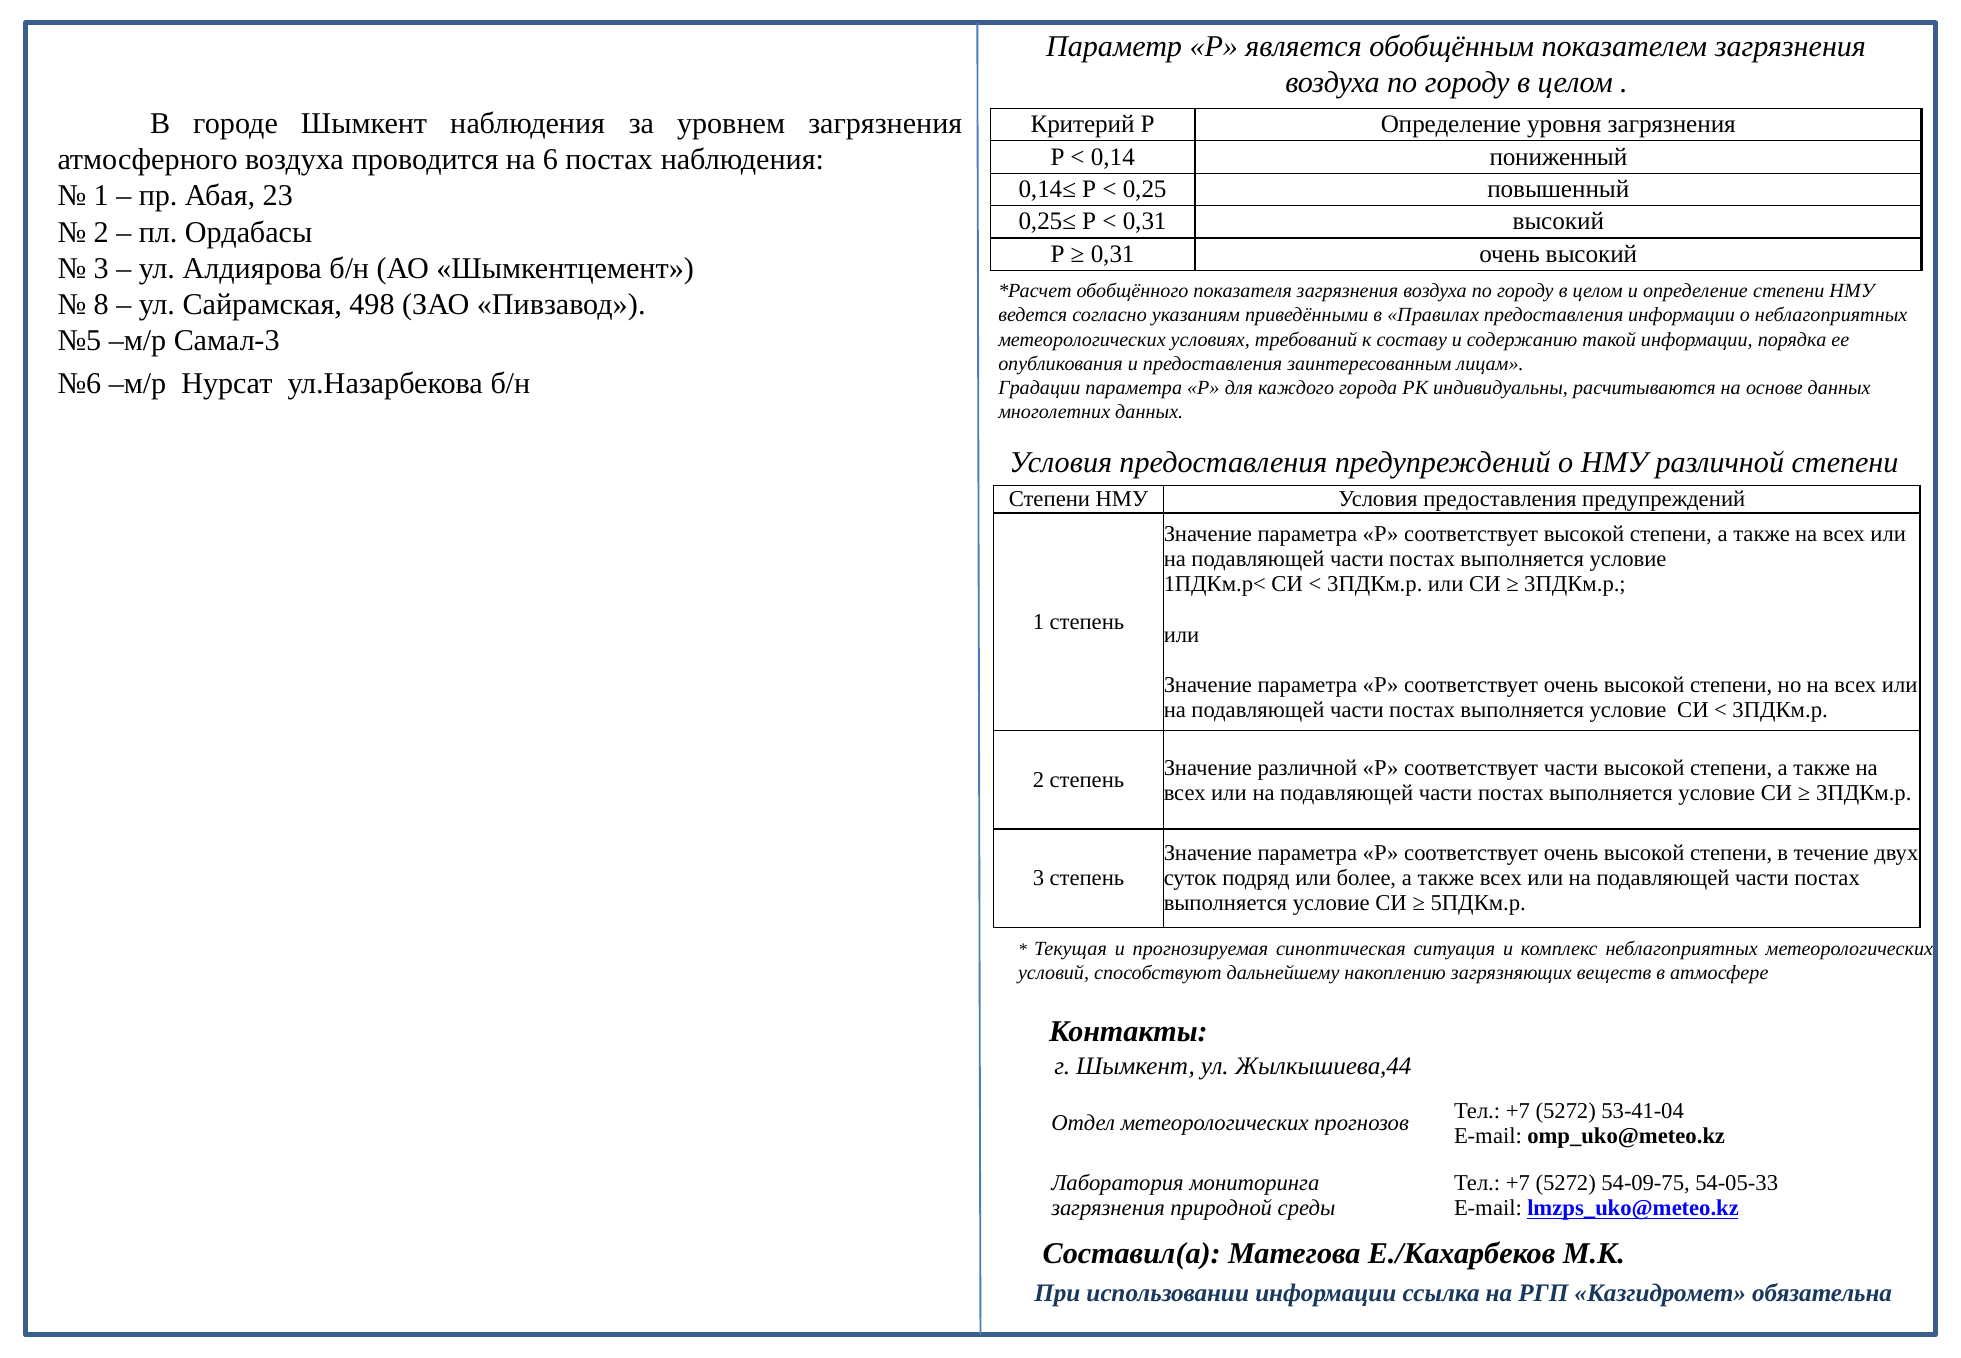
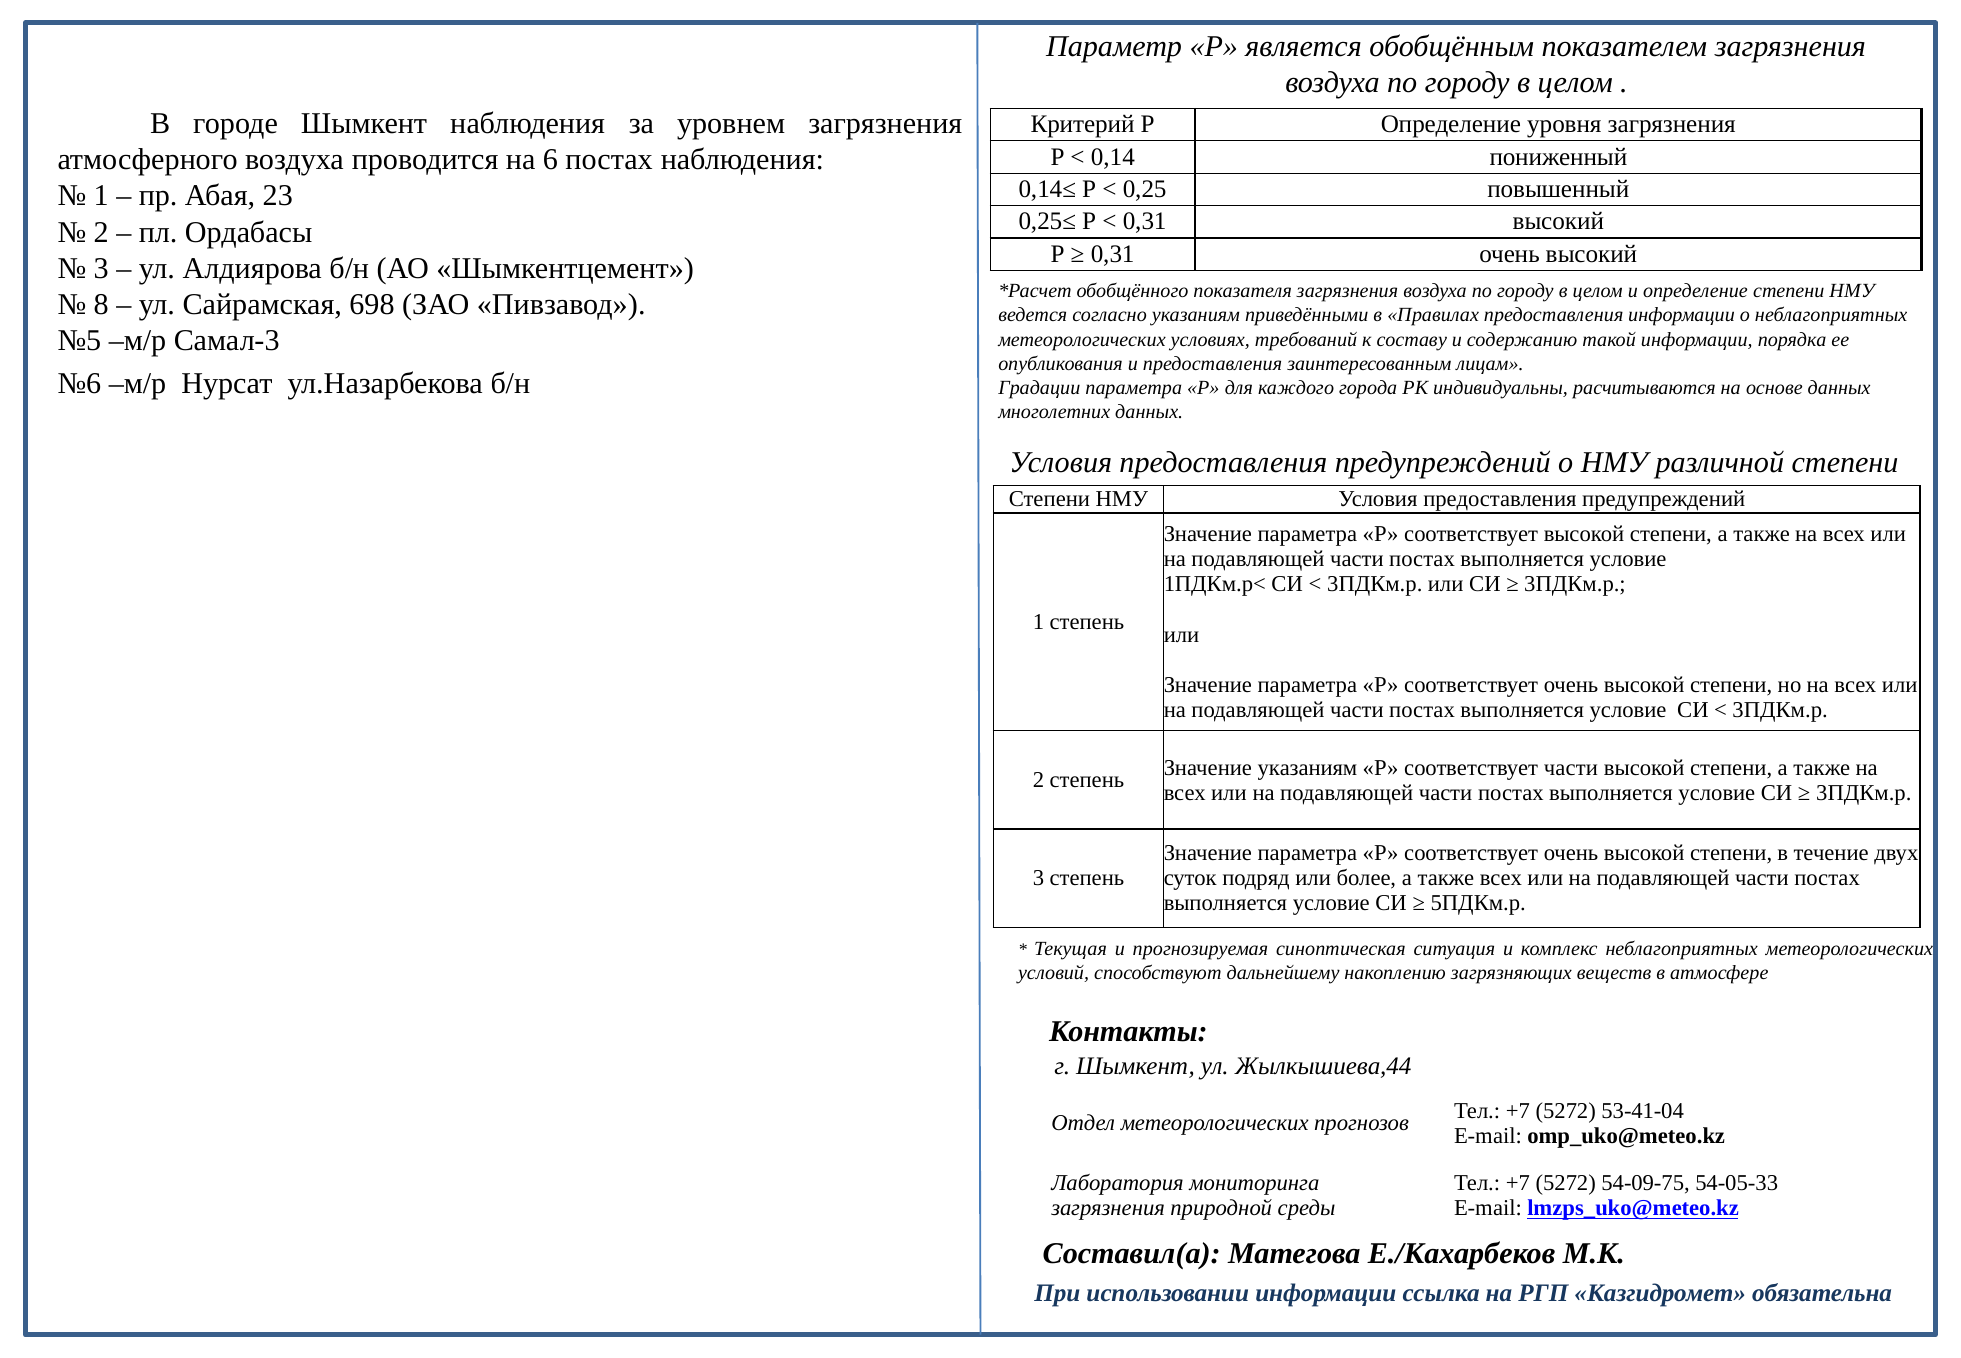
498: 498 -> 698
Значение различной: различной -> указаниям
